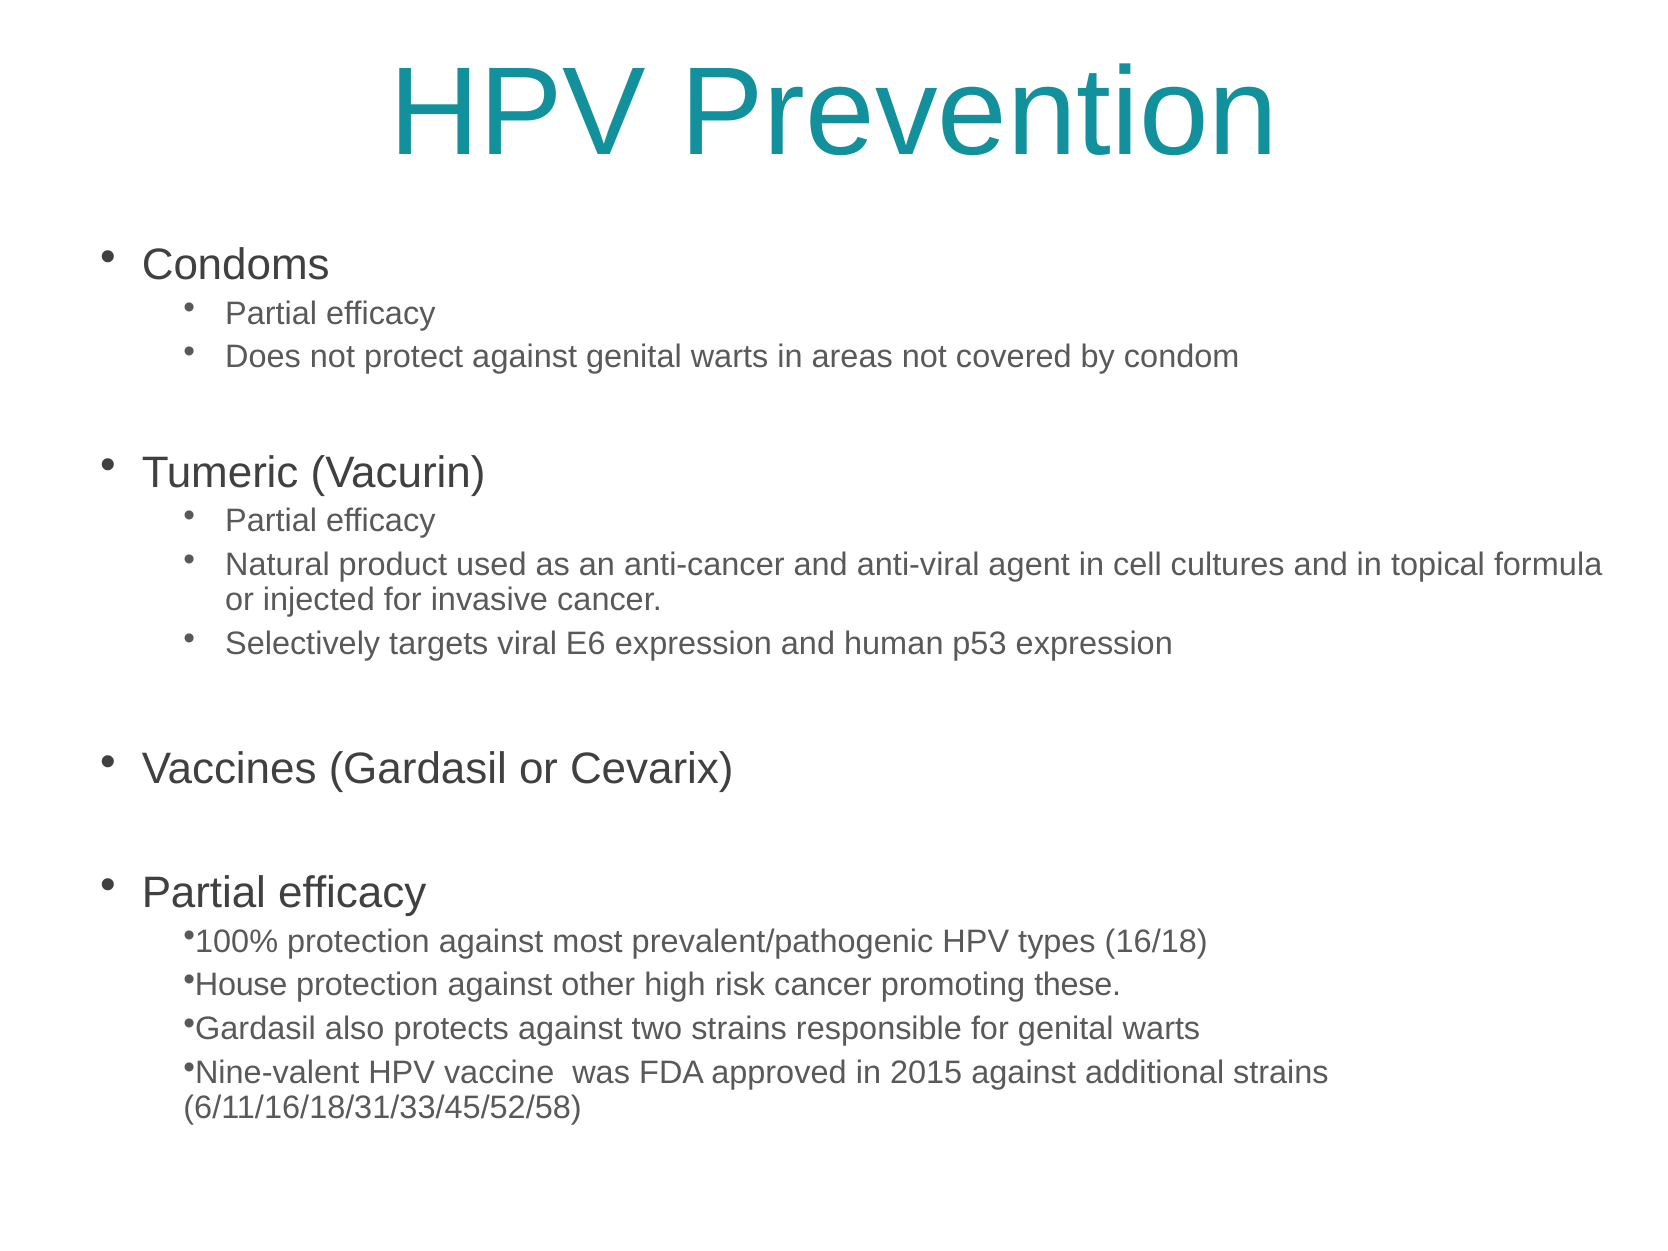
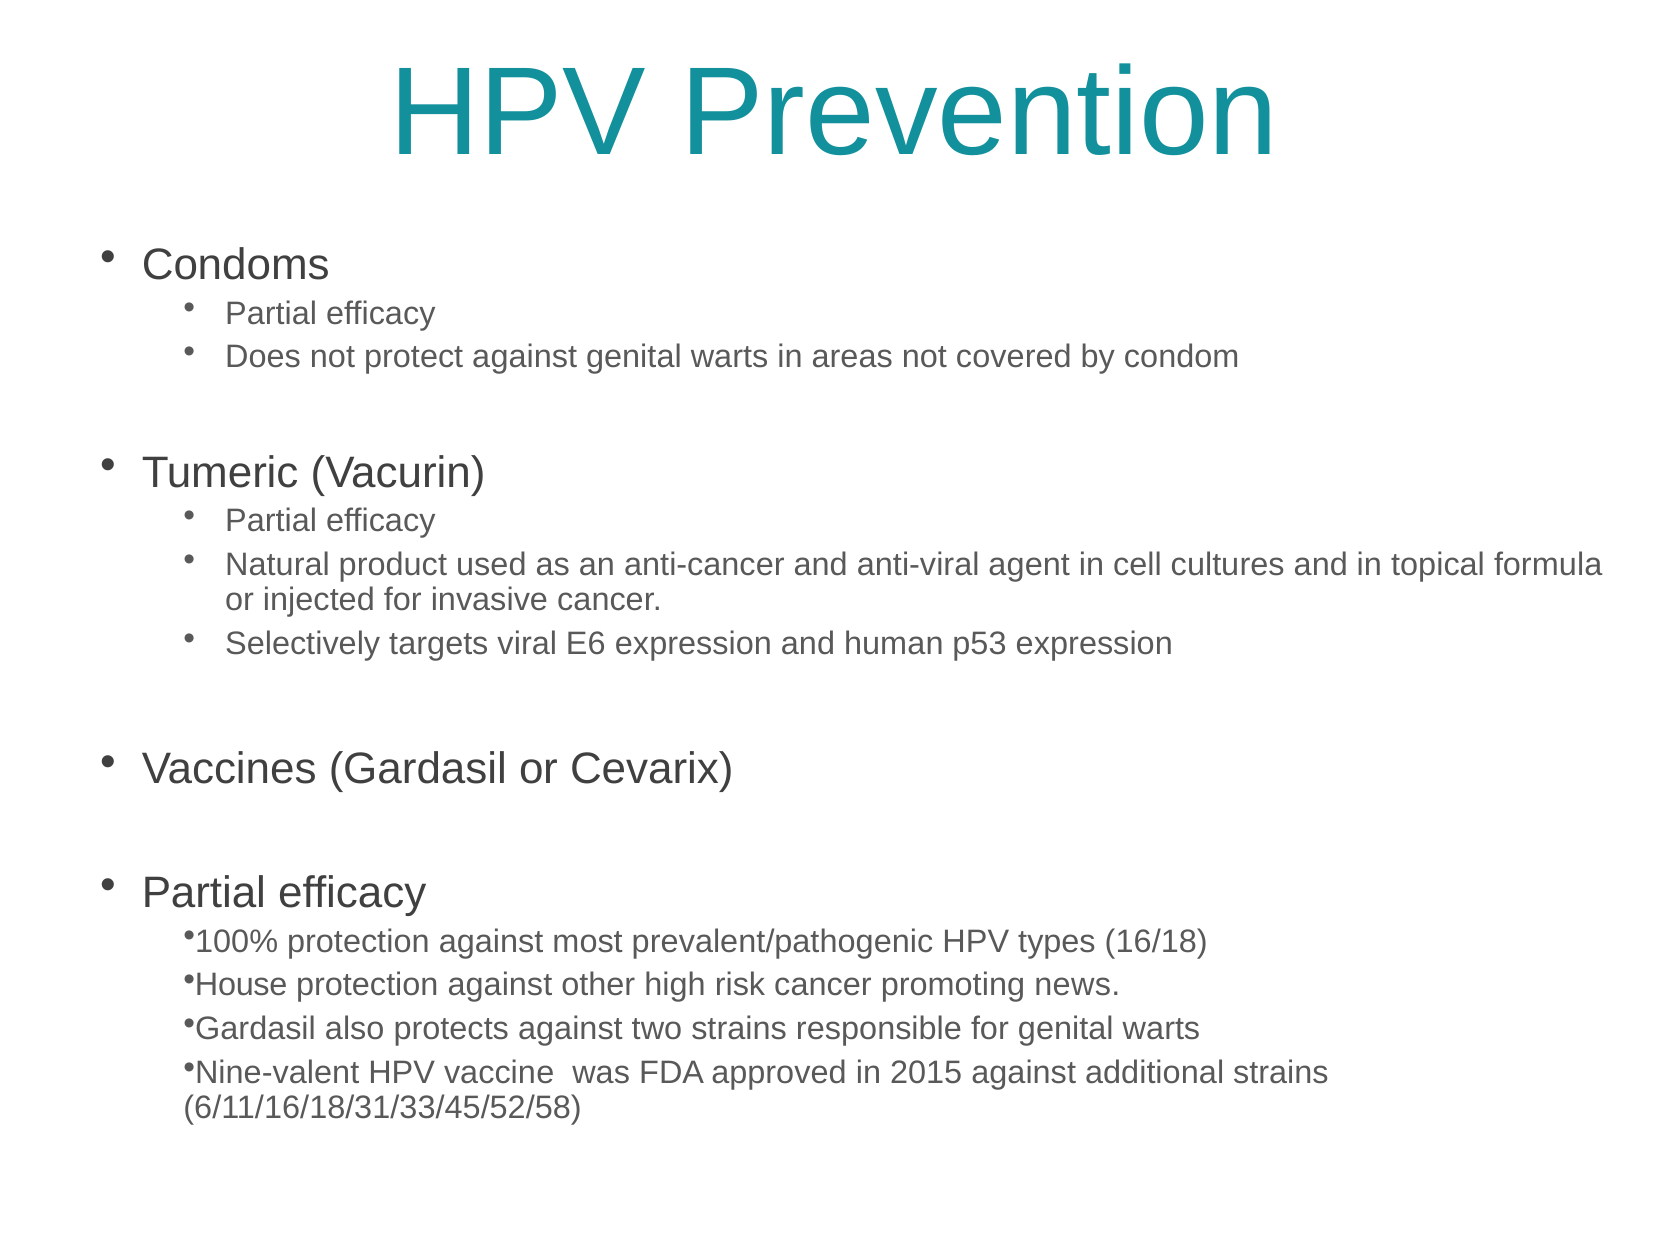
these: these -> news
